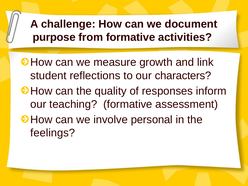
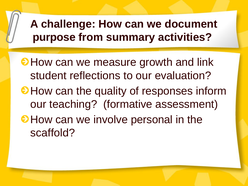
from formative: formative -> summary
characters: characters -> evaluation
feelings: feelings -> scaffold
